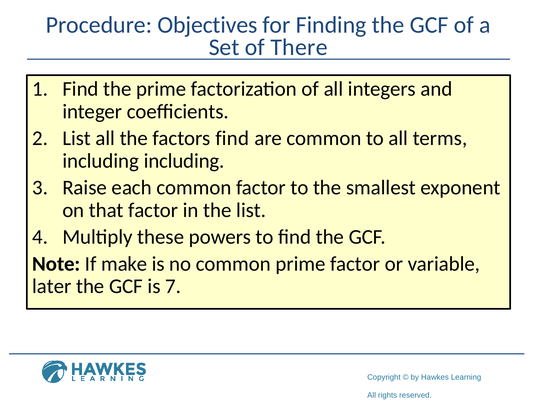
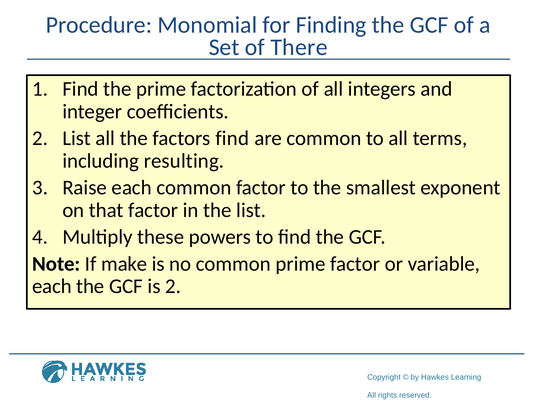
Objectives: Objectives -> Monomial
including including: including -> resulting
later at (52, 286): later -> each
is 7: 7 -> 2
